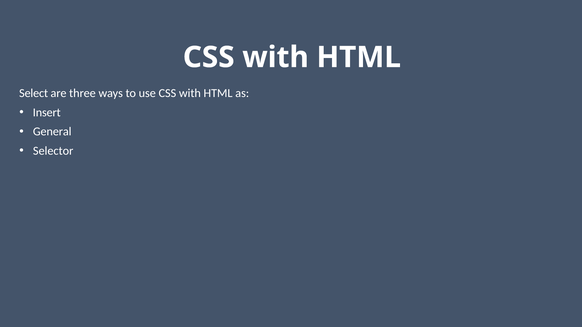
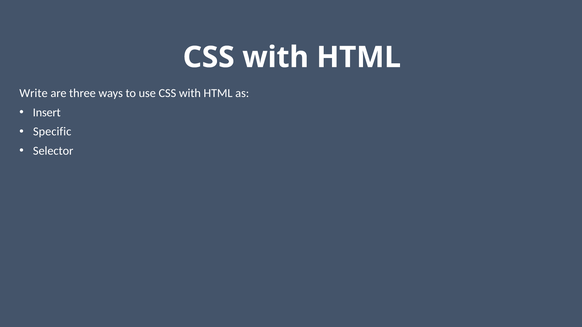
Select: Select -> Write
General: General -> Specific
